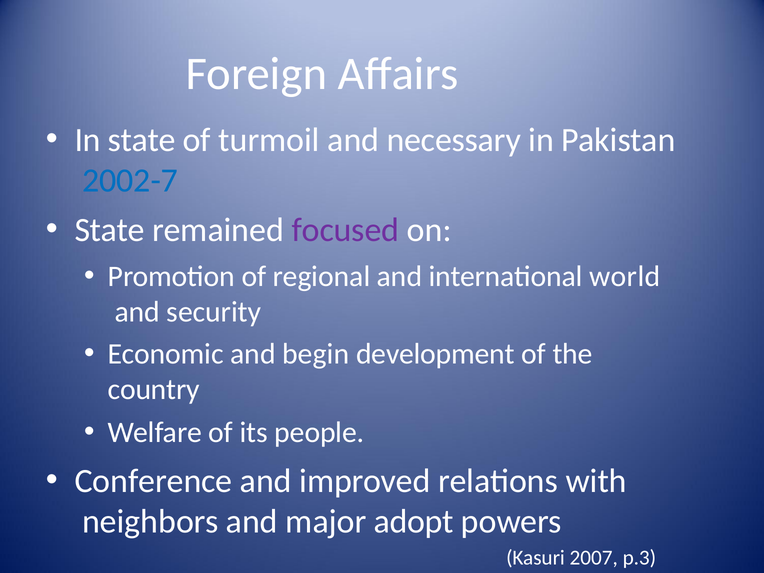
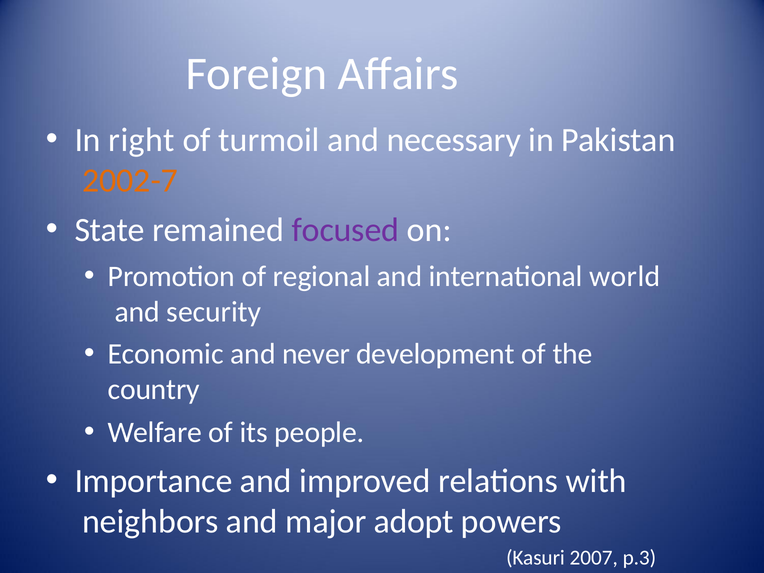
In state: state -> right
2002-7 colour: blue -> orange
begin: begin -> never
Conference: Conference -> Importance
